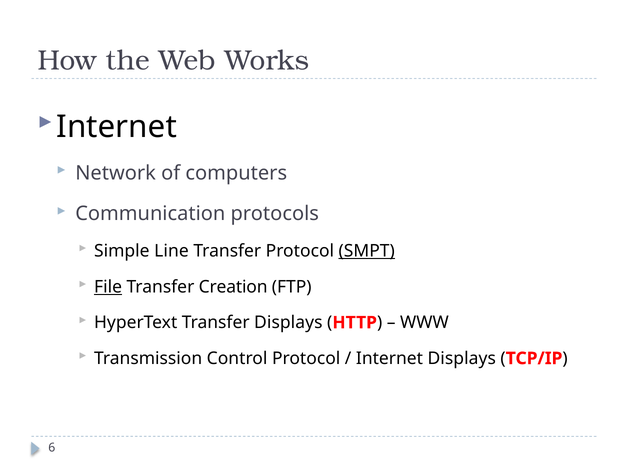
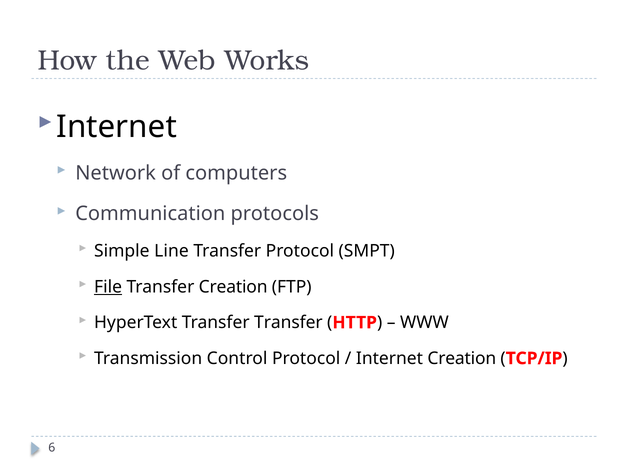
SMPT underline: present -> none
Transfer Displays: Displays -> Transfer
Internet Displays: Displays -> Creation
